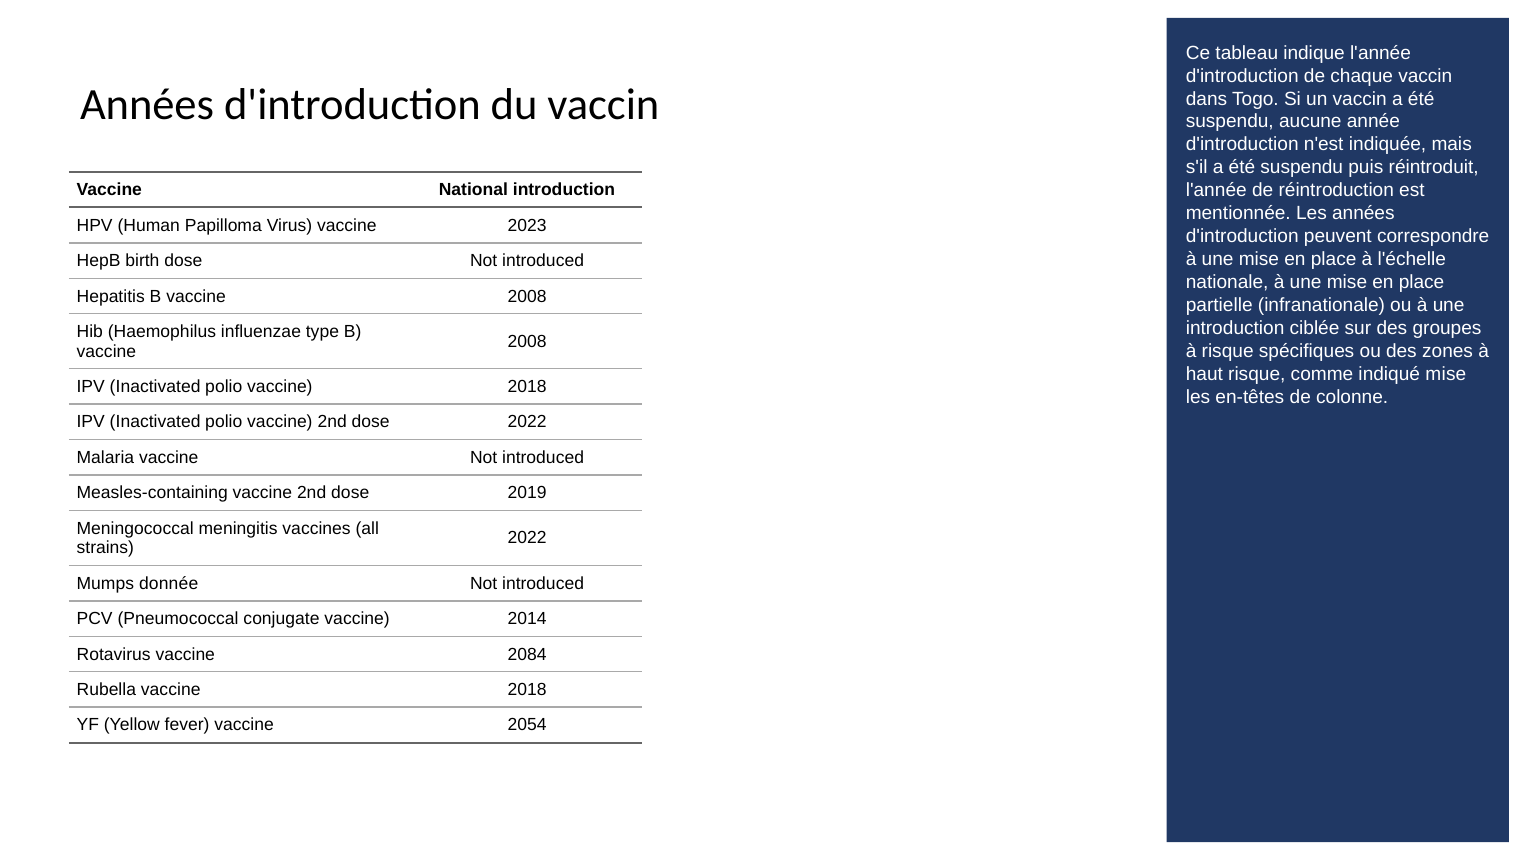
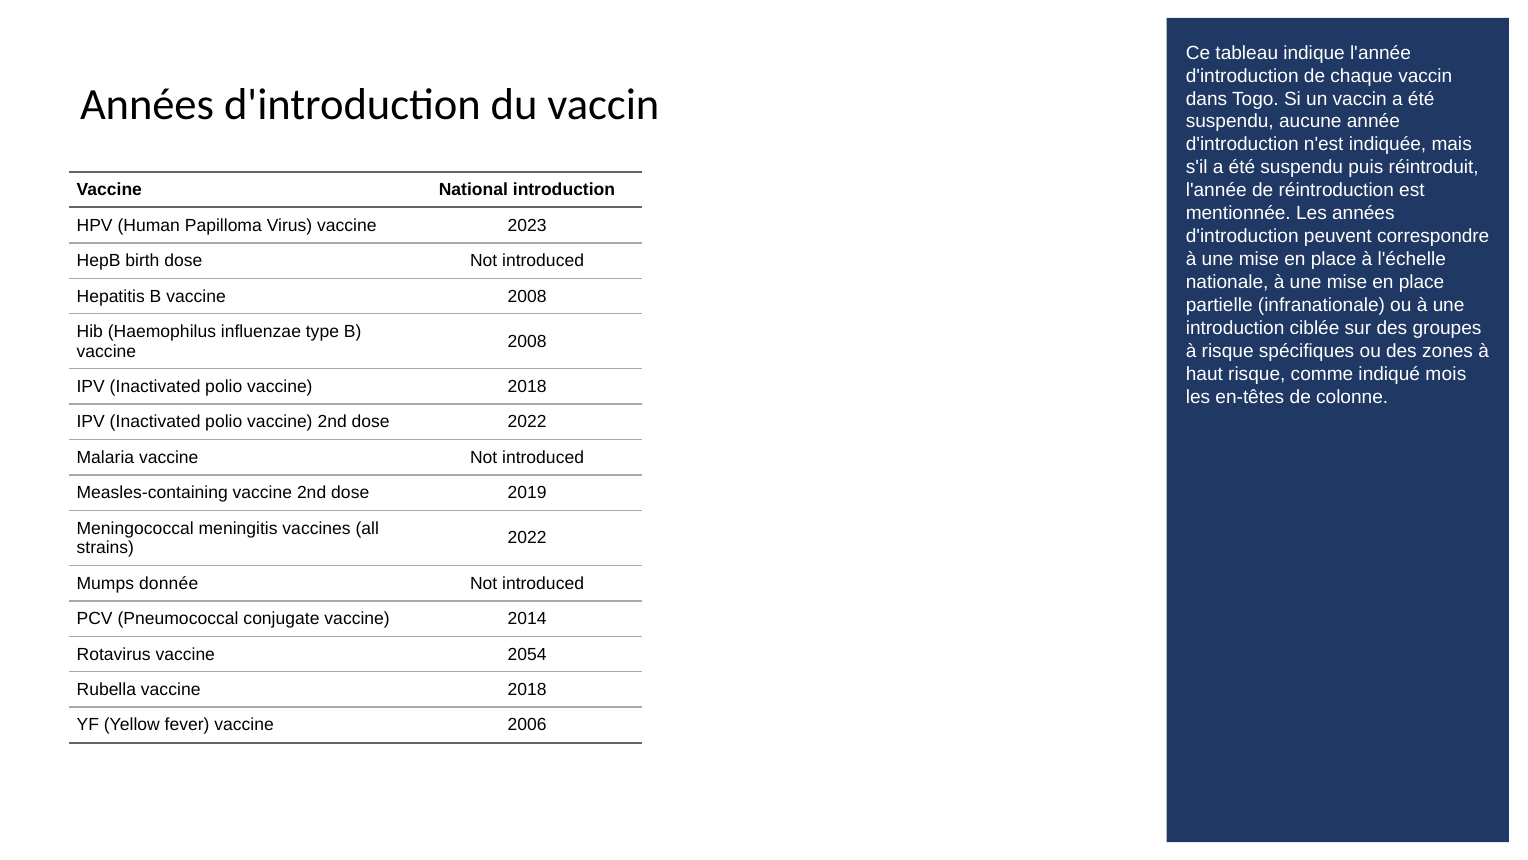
indiqué mise: mise -> mois
2084: 2084 -> 2054
2054: 2054 -> 2006
